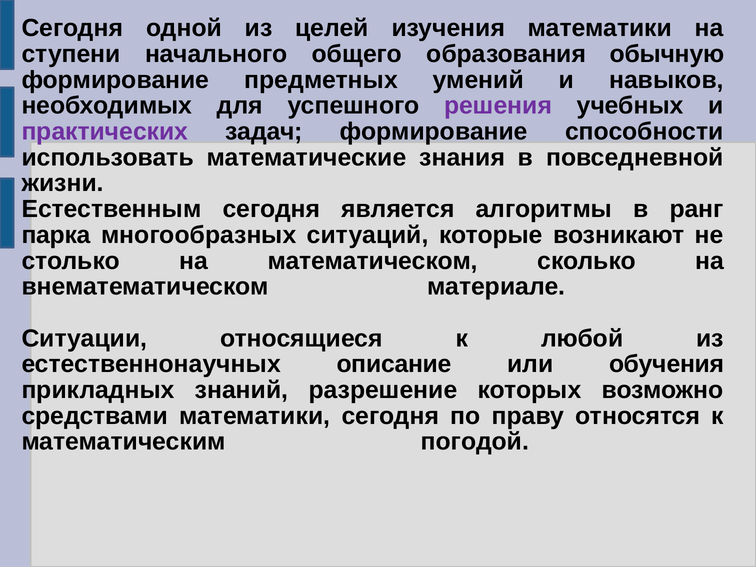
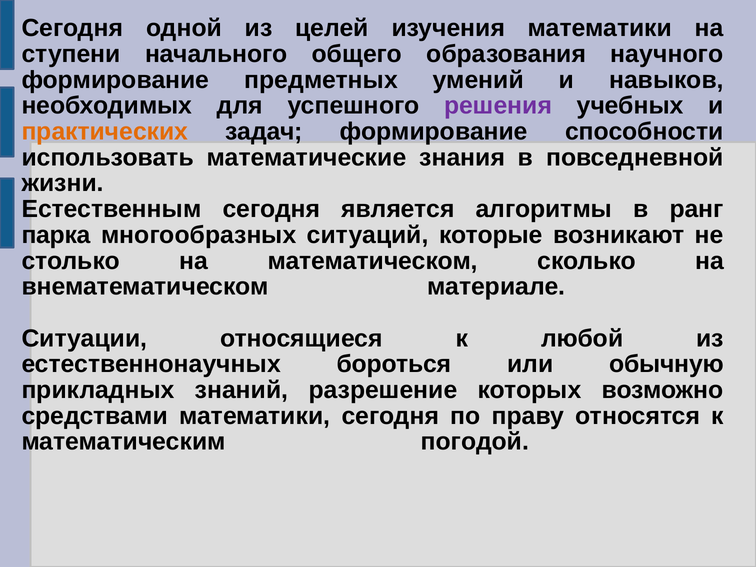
обычную: обычную -> научного
практических colour: purple -> orange
описание: описание -> бороться
обучения: обучения -> обычную
